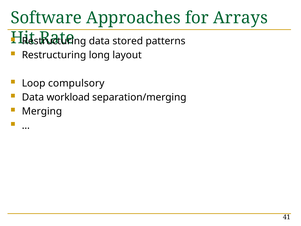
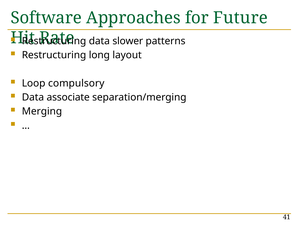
Arrays: Arrays -> Future
stored: stored -> slower
workload: workload -> associate
